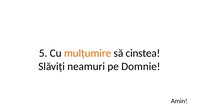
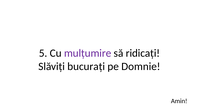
mulțumire colour: orange -> purple
cinstea: cinstea -> ridicați
neamuri: neamuri -> bucurați
